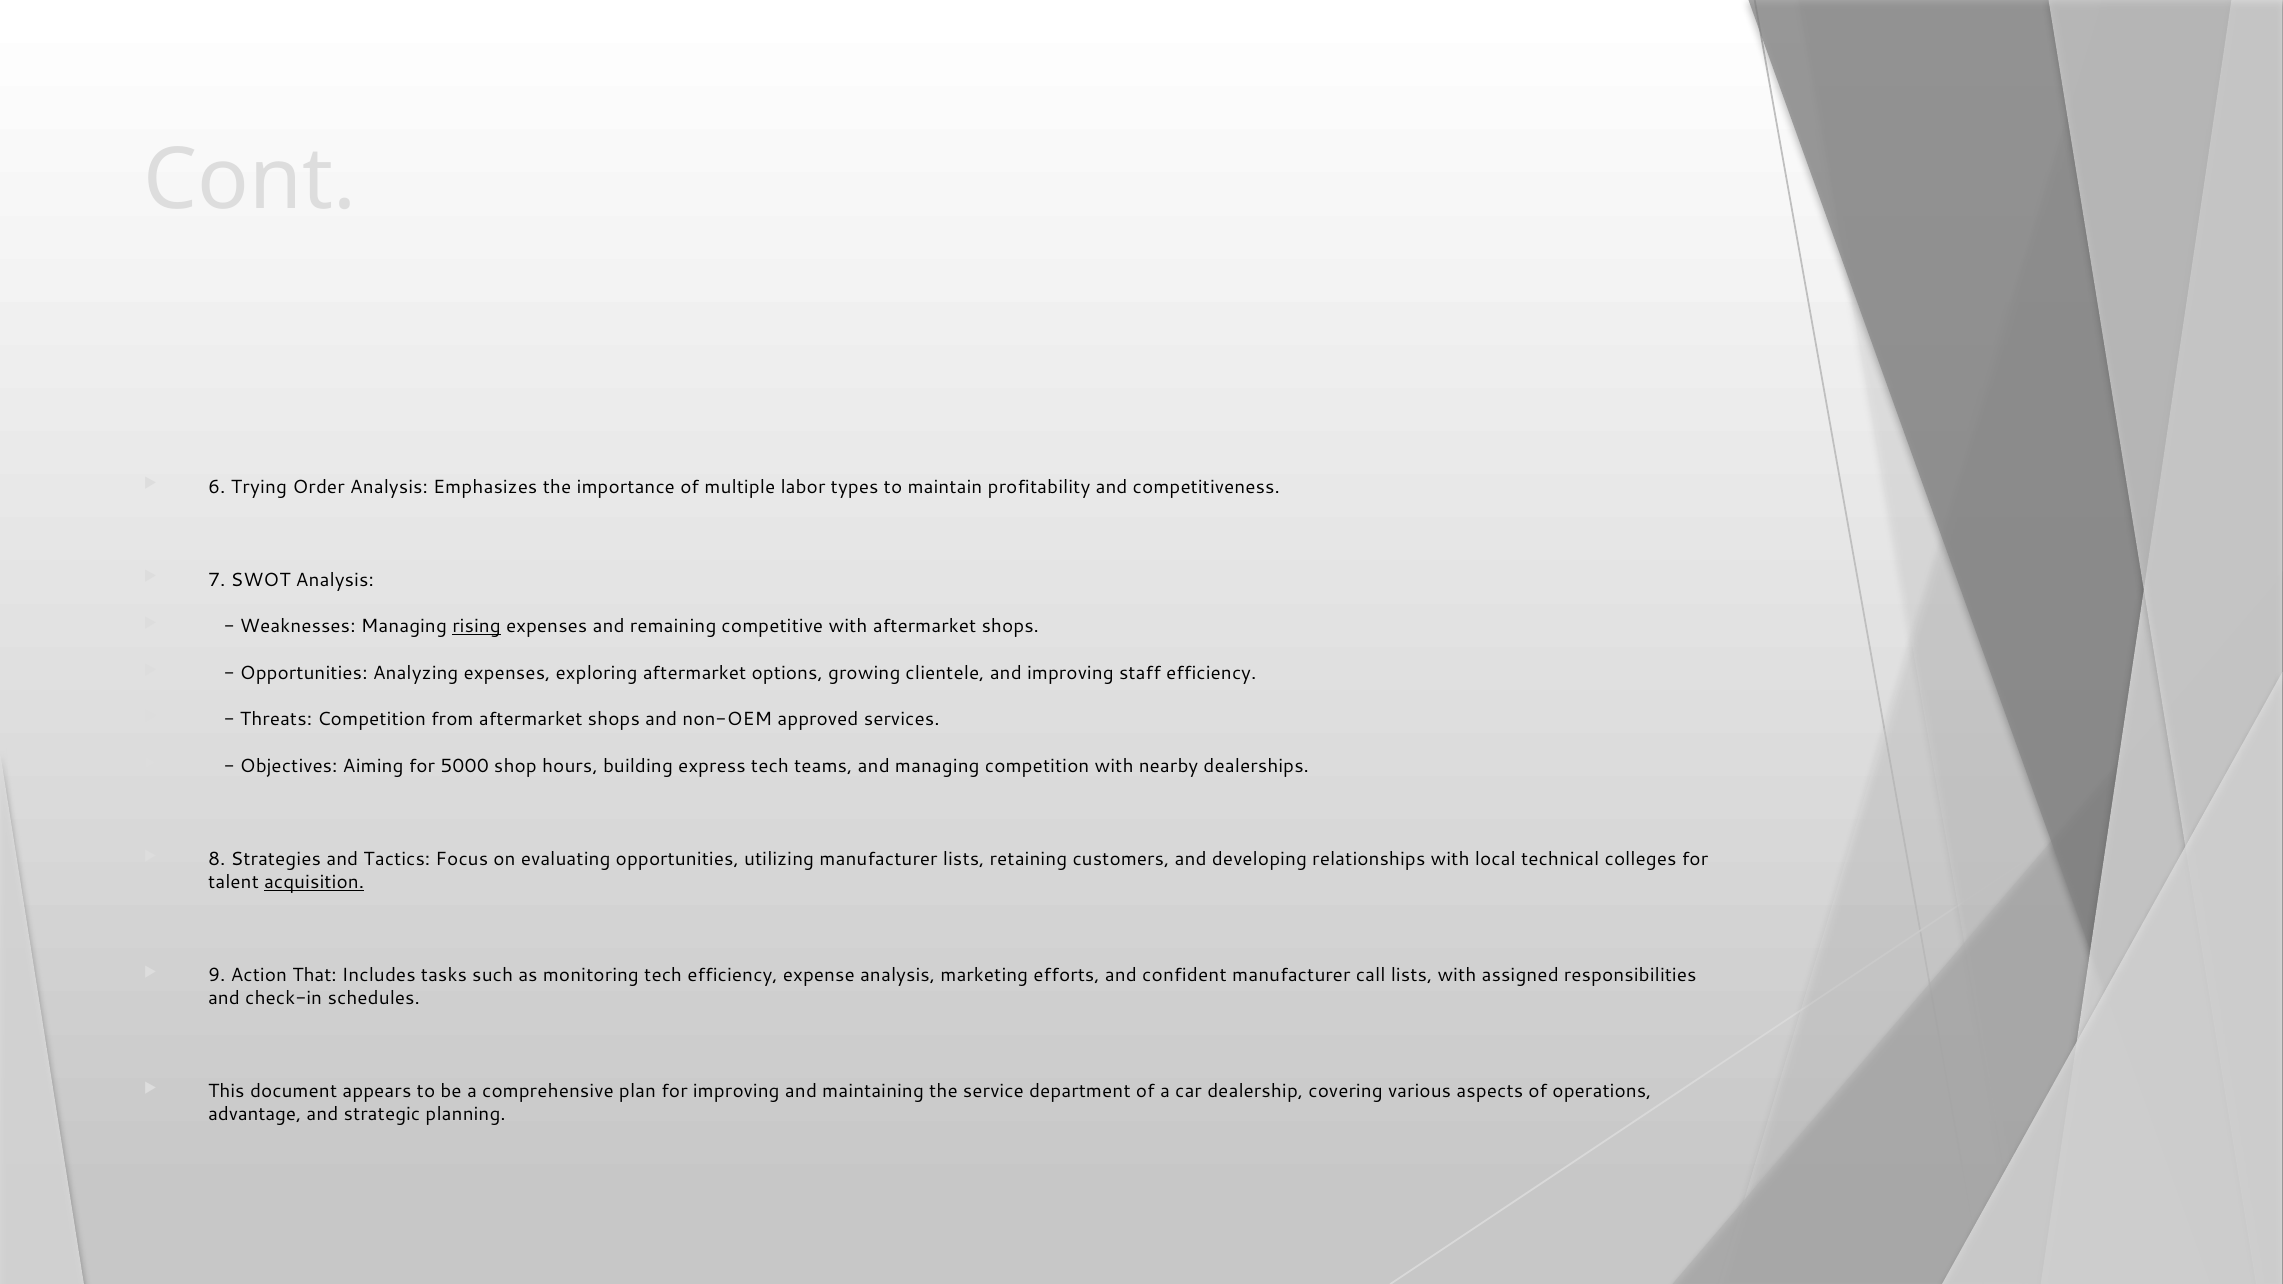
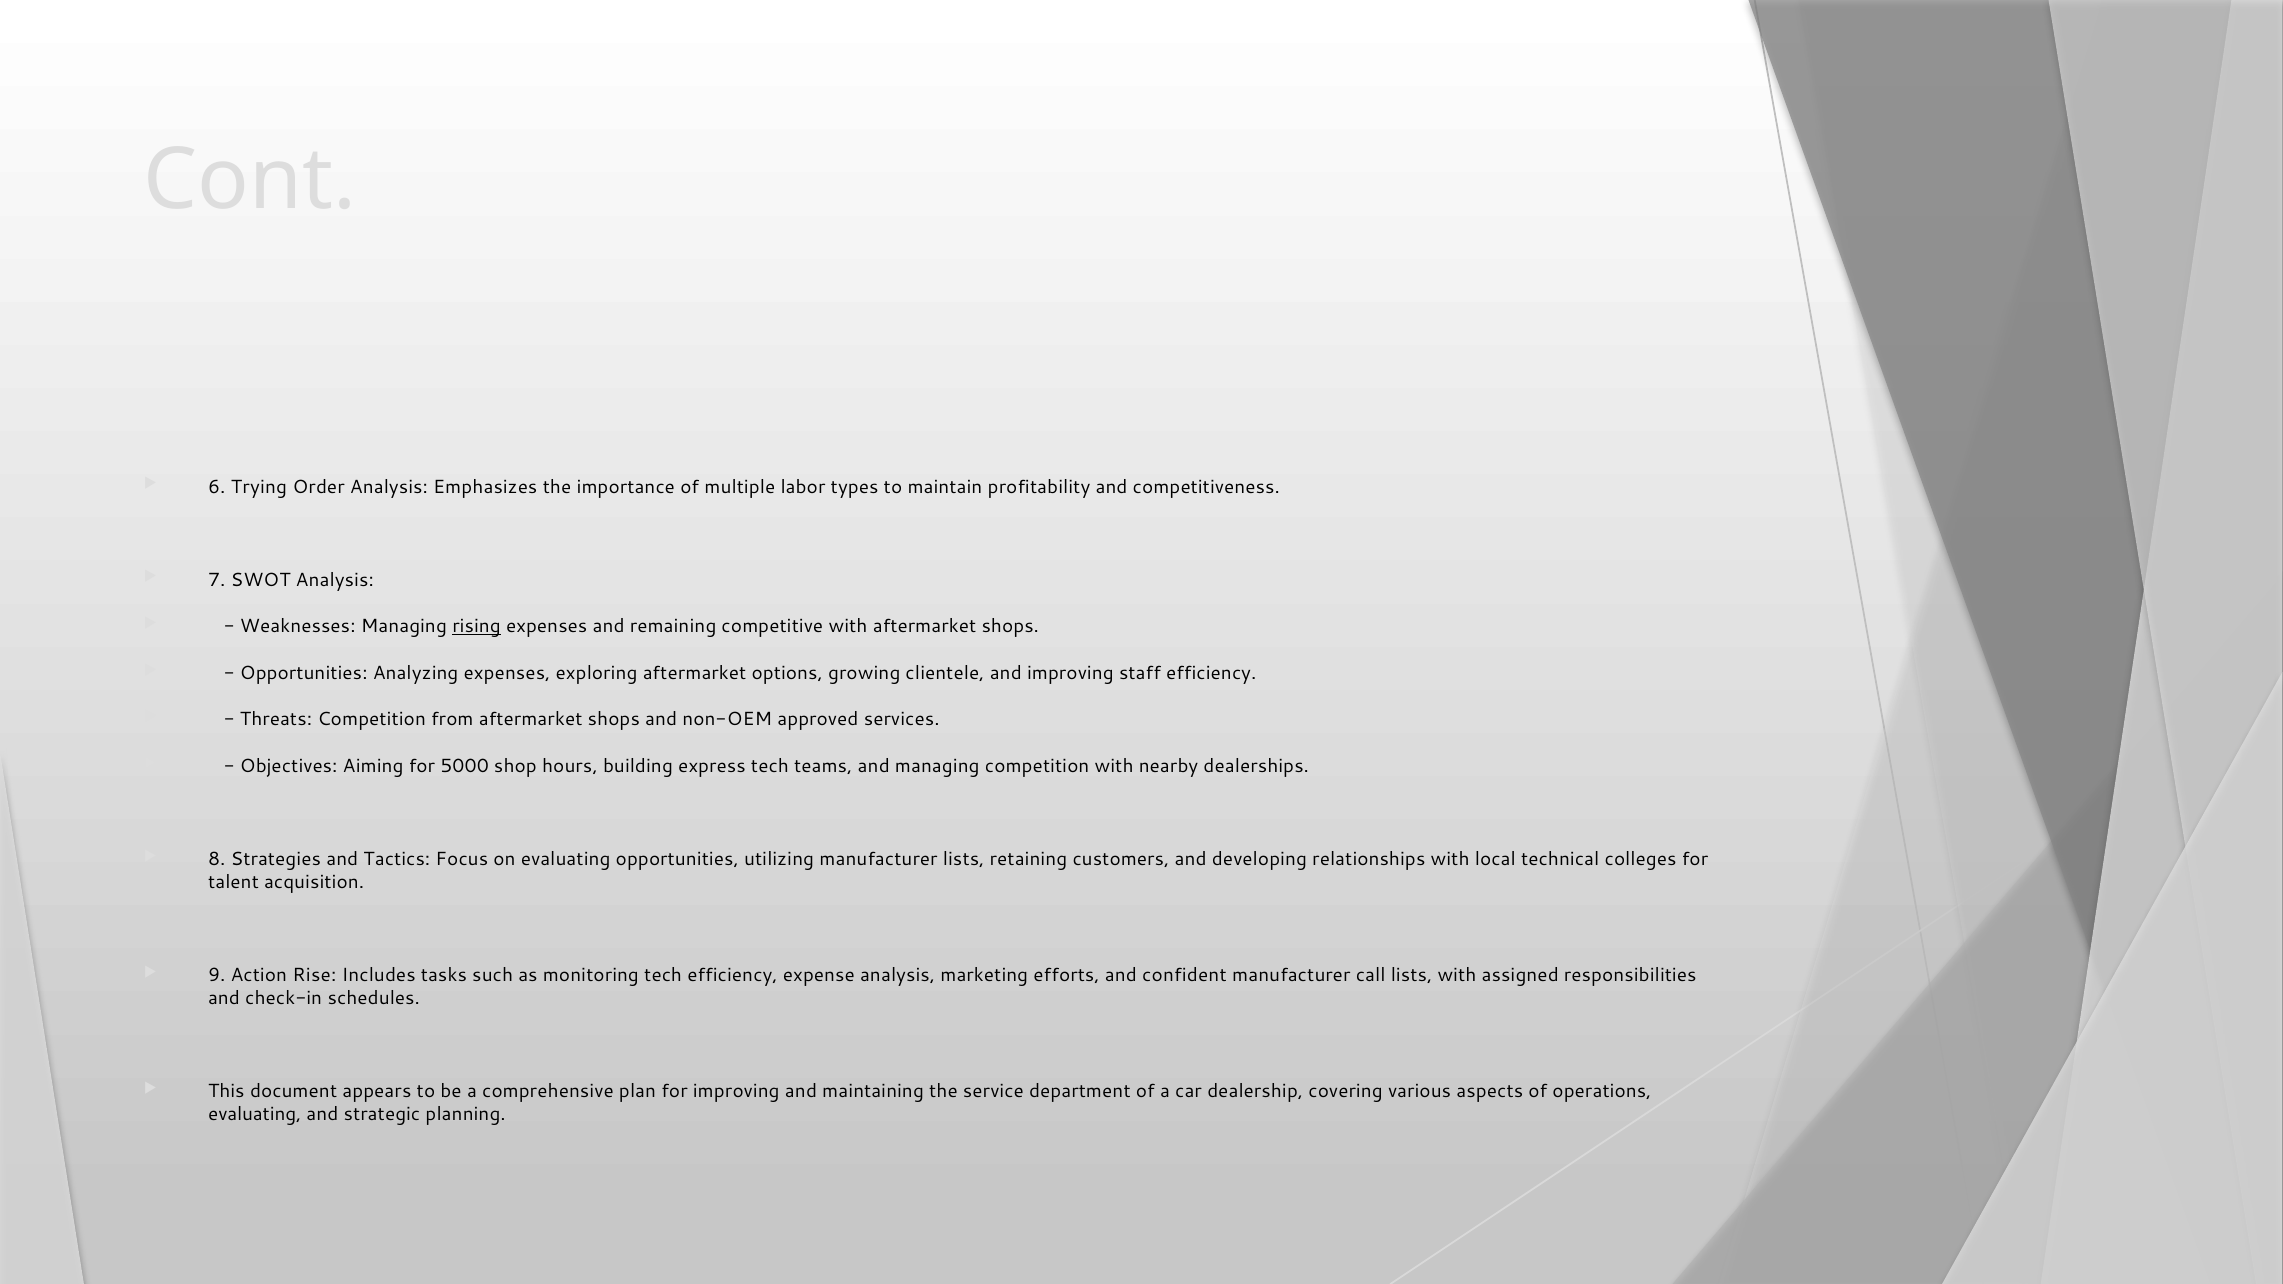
acquisition underline: present -> none
That: That -> Rise
advantage at (255, 1114): advantage -> evaluating
